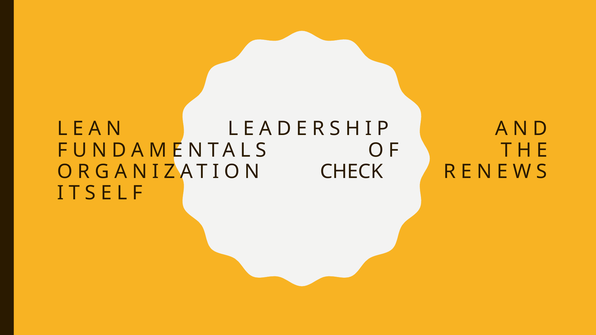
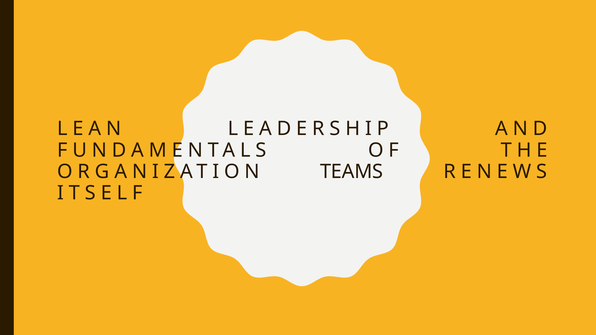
CHECK: CHECK -> TEAMS
